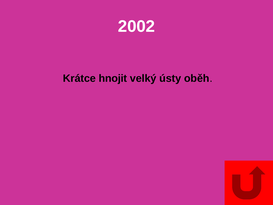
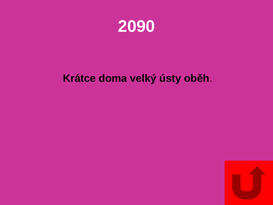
2002: 2002 -> 2090
hnojit: hnojit -> doma
